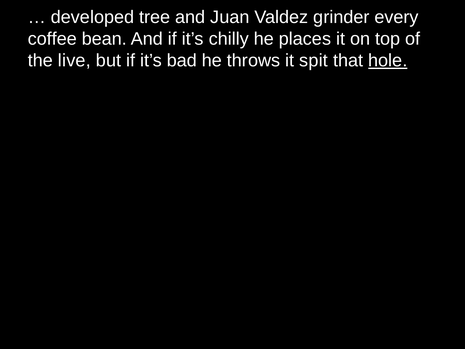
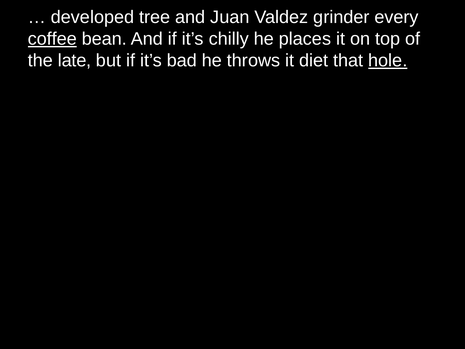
coffee underline: none -> present
live: live -> late
spit: spit -> diet
